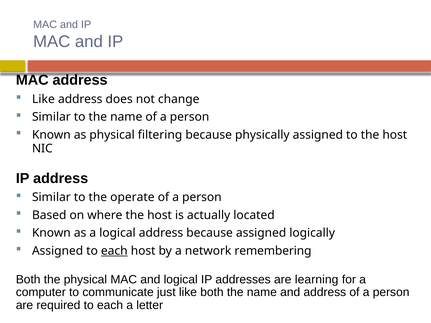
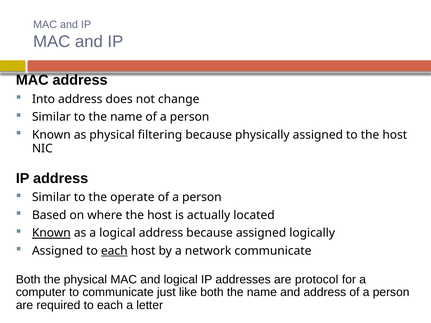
Like at (43, 99): Like -> Into
Known at (51, 233) underline: none -> present
network remembering: remembering -> communicate
learning: learning -> protocol
